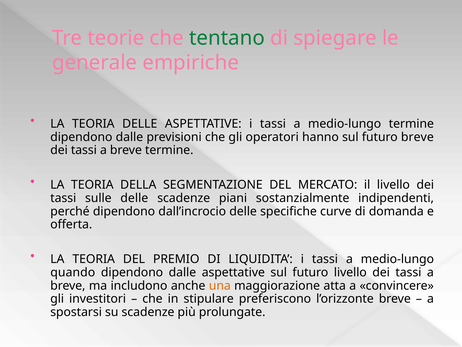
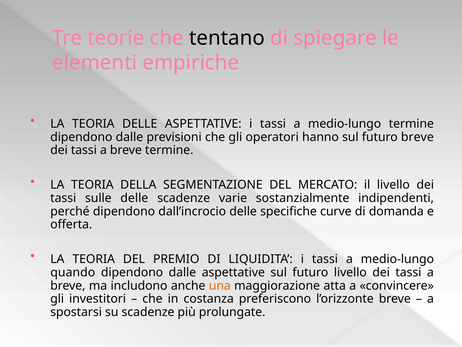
tentano colour: green -> black
generale: generale -> elementi
piani: piani -> varie
stipulare: stipulare -> costanza
